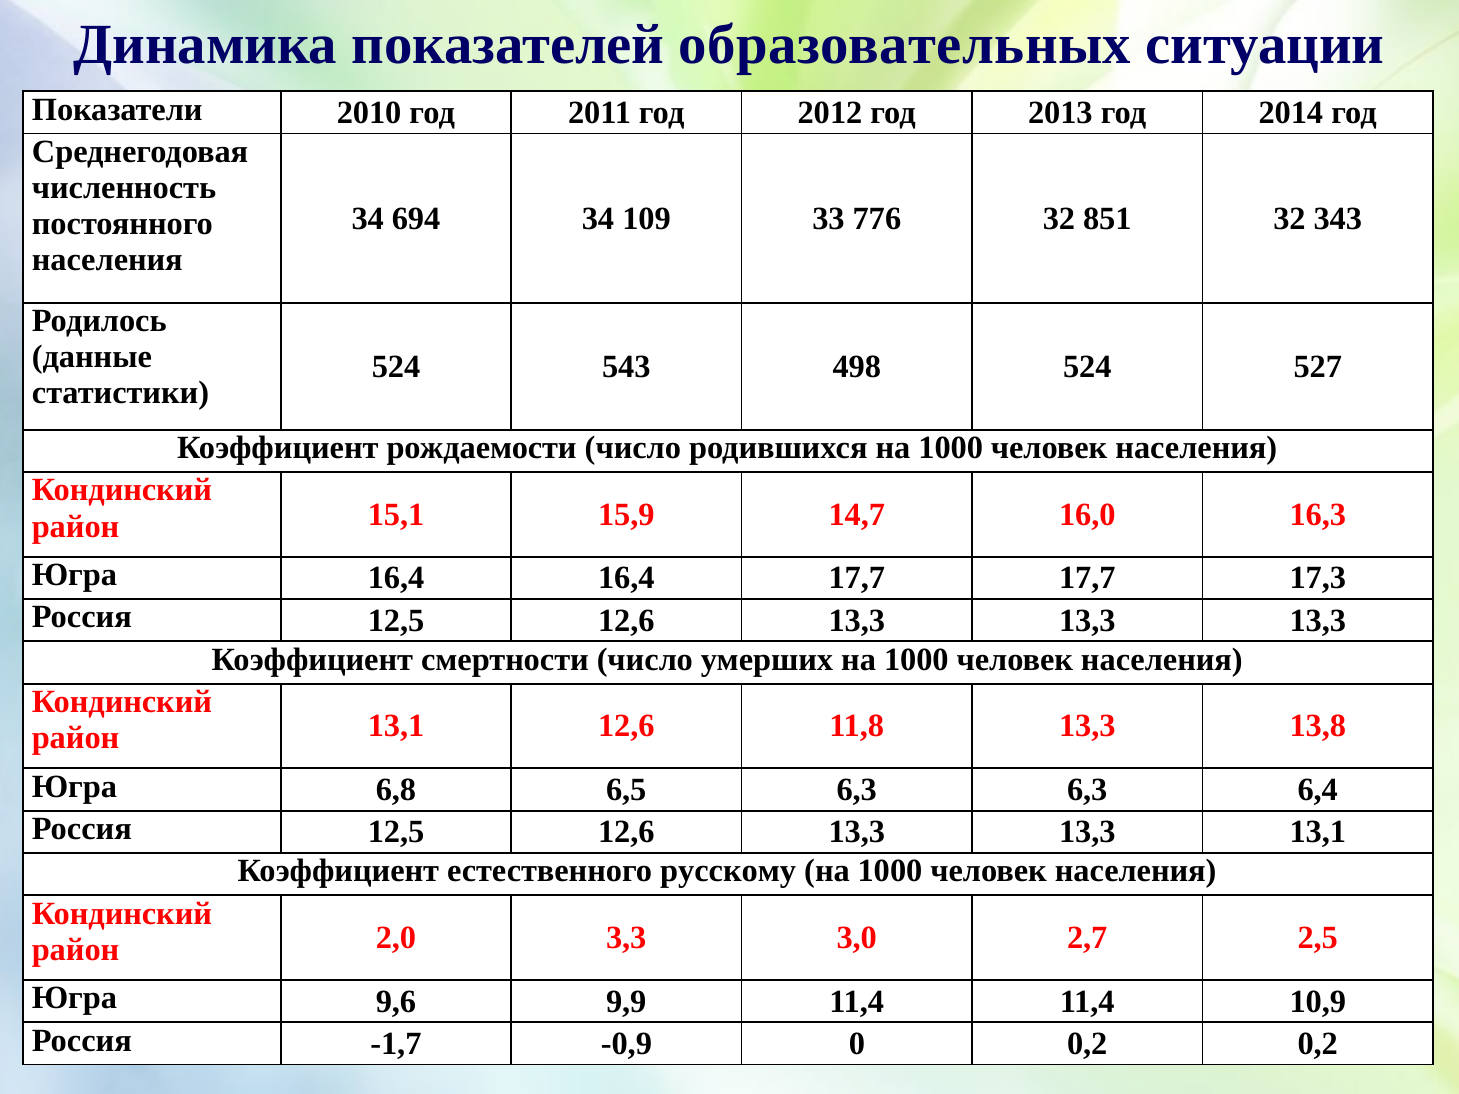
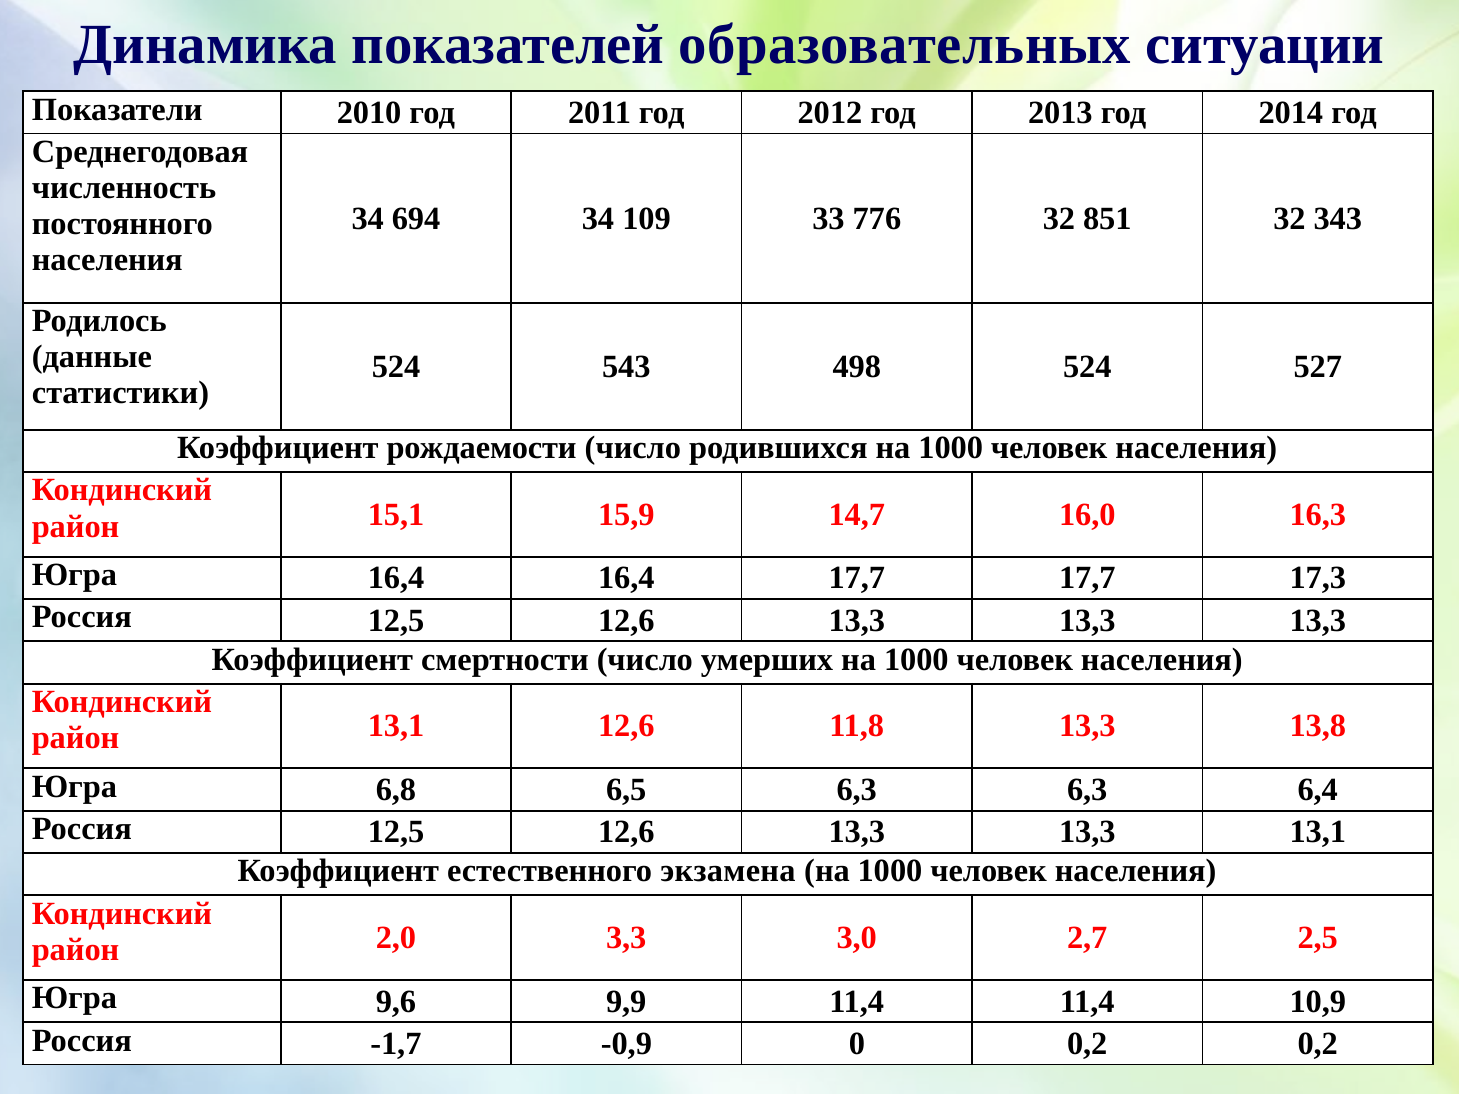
русскому: русскому -> экзамена
